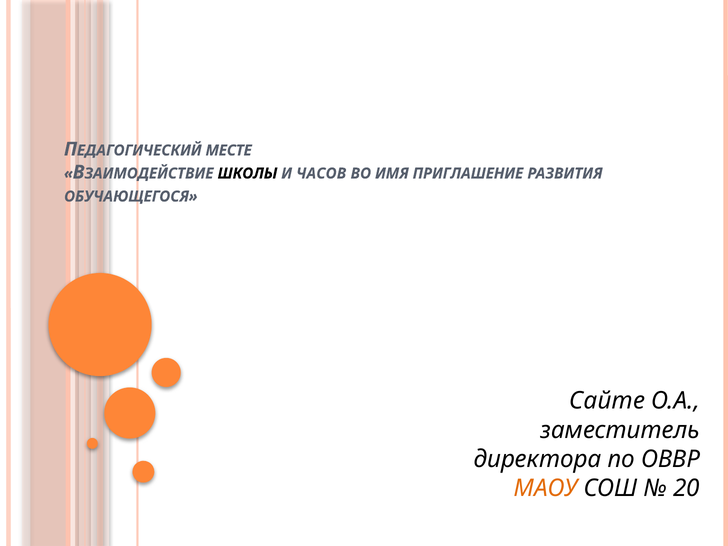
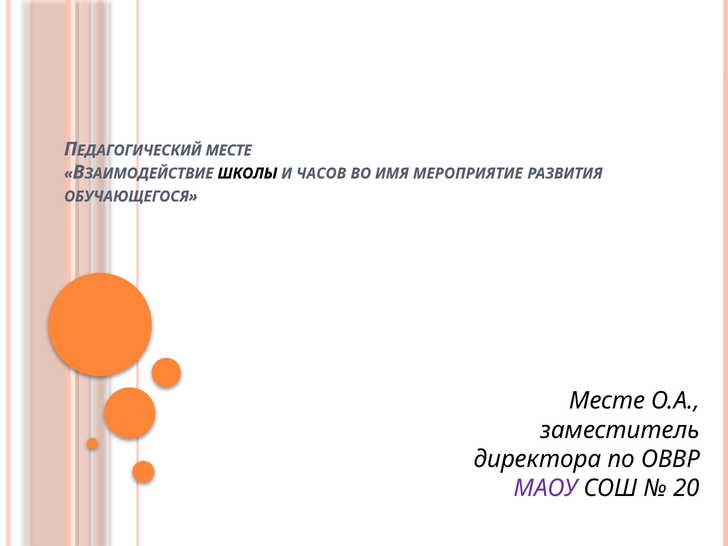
ПРИГЛАШЕНИЕ: ПРИГЛАШЕНИЕ -> МЕРОПРИЯТИЕ
Сайте at (607, 401): Сайте -> Месте
МАОУ colour: orange -> purple
